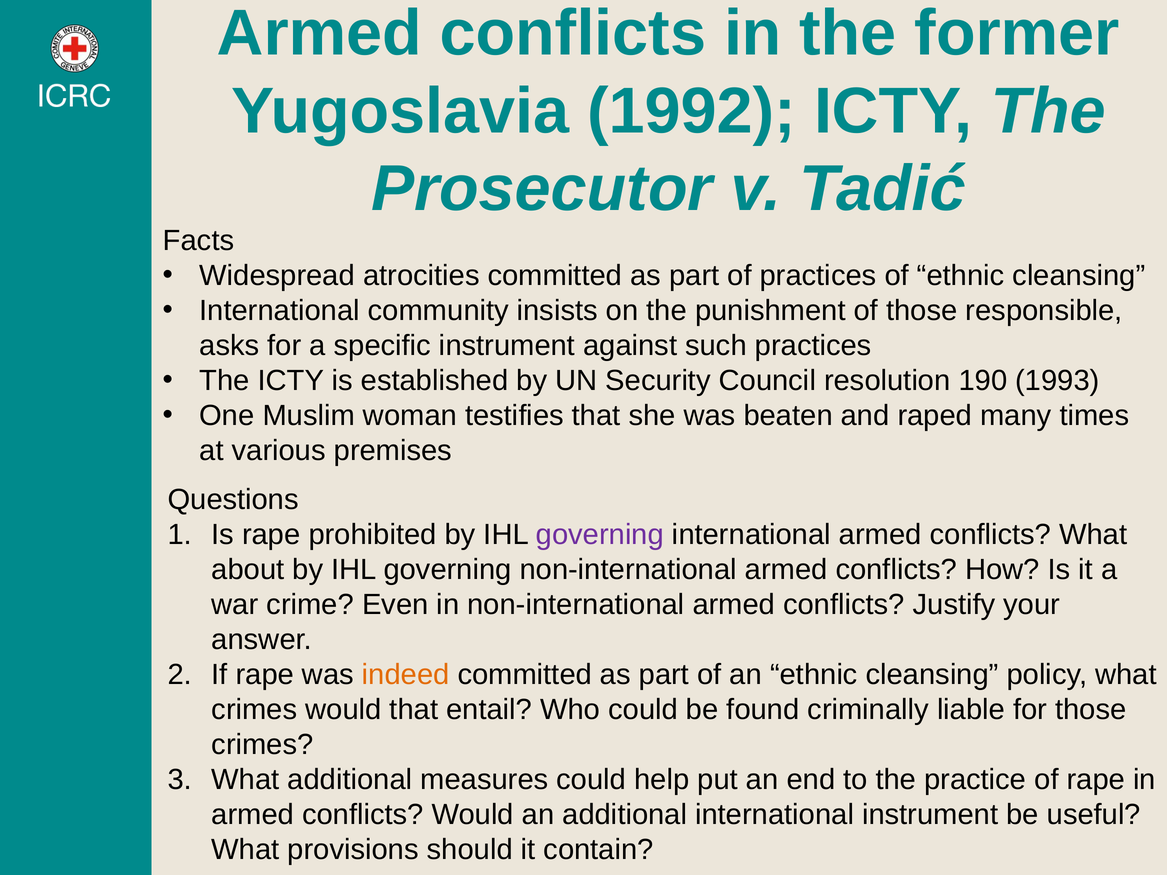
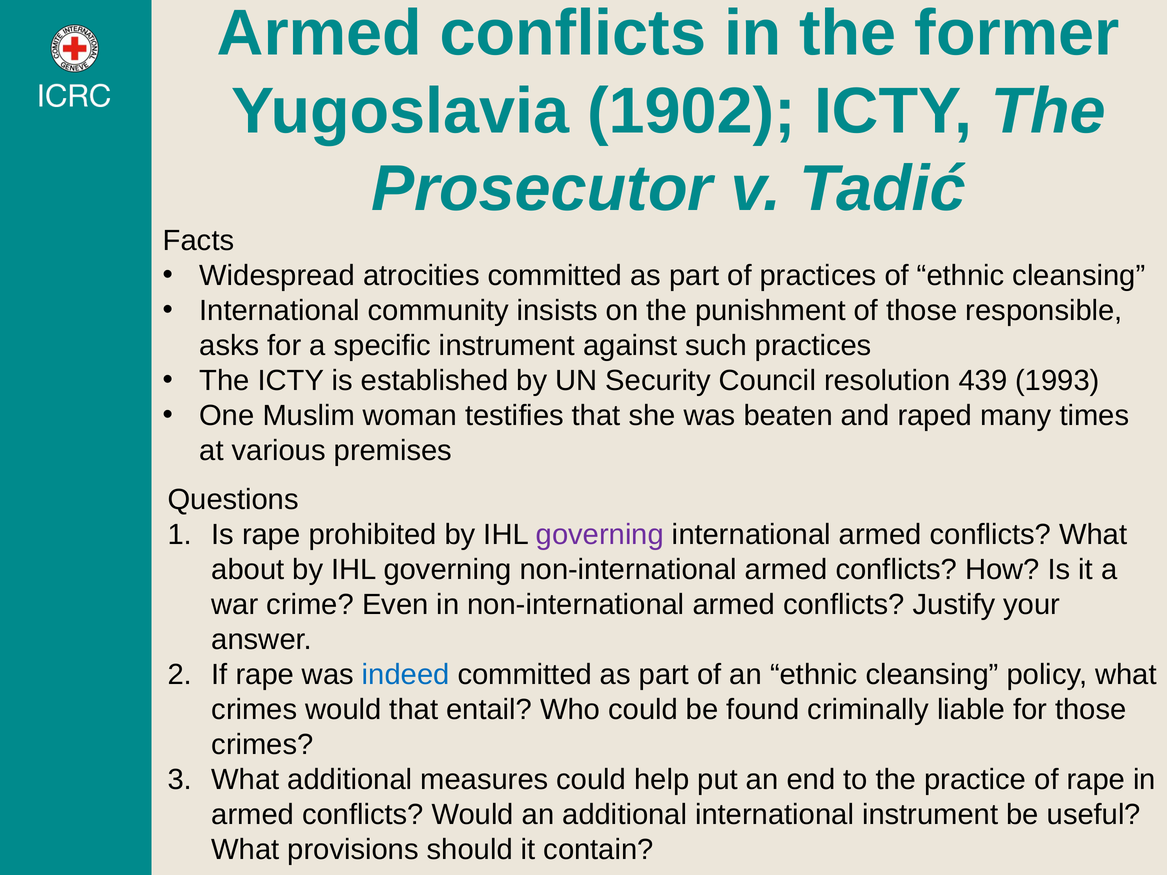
1992: 1992 -> 1902
190: 190 -> 439
indeed colour: orange -> blue
